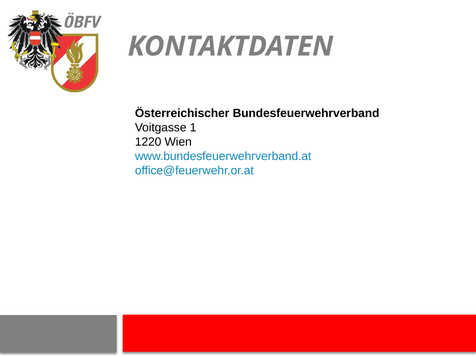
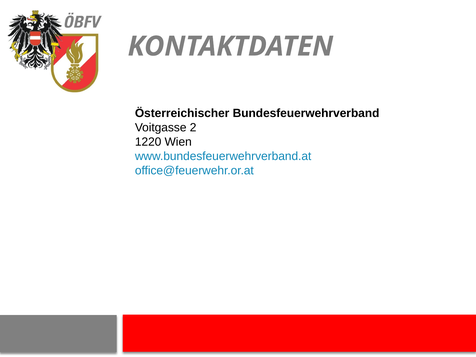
1: 1 -> 2
